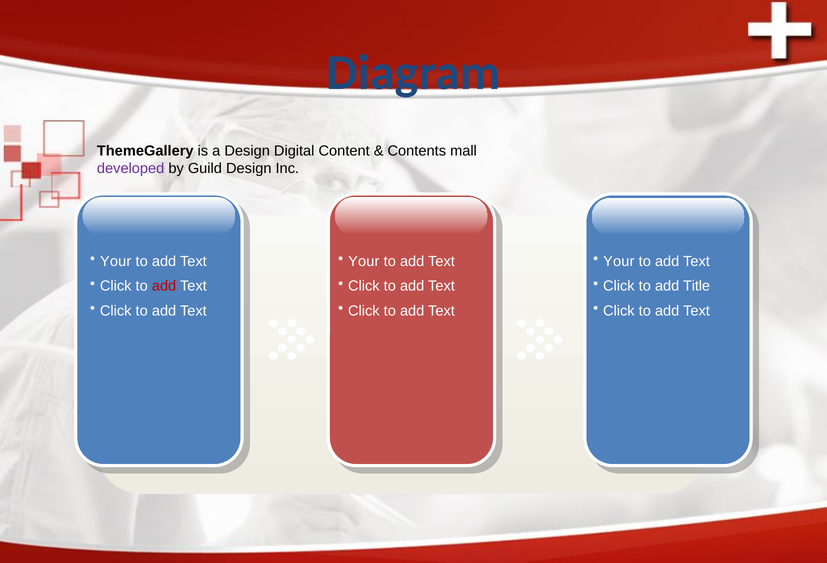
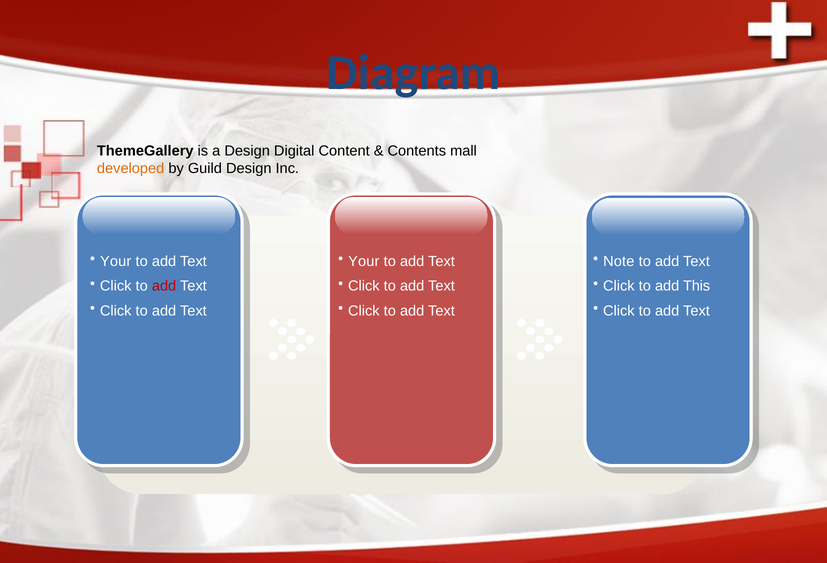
developed colour: purple -> orange
Your at (619, 261): Your -> Note
Title: Title -> This
